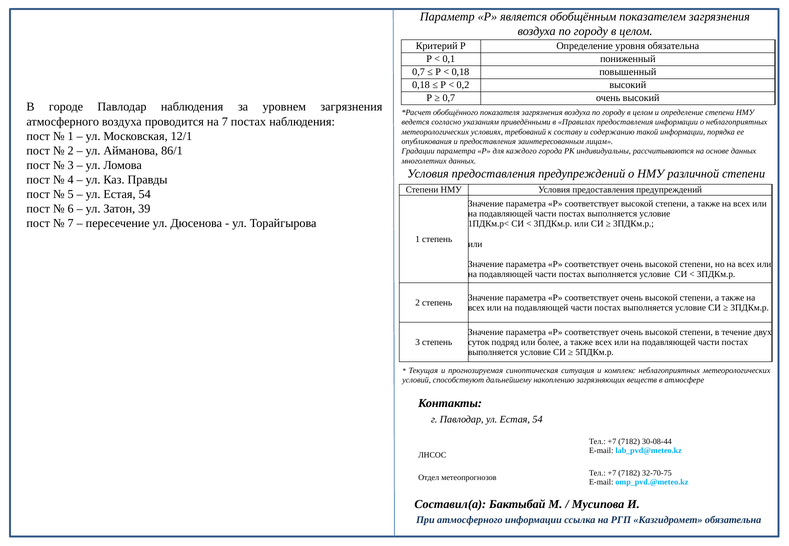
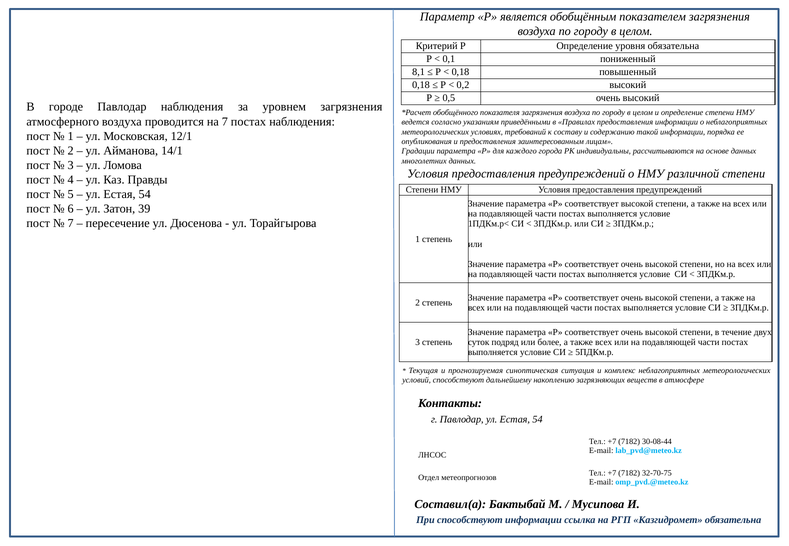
0,7 at (419, 72): 0,7 -> 8,1
0,7 at (449, 98): 0,7 -> 0,5
86/1: 86/1 -> 14/1
При атмосферного: атмосферного -> способствуют
